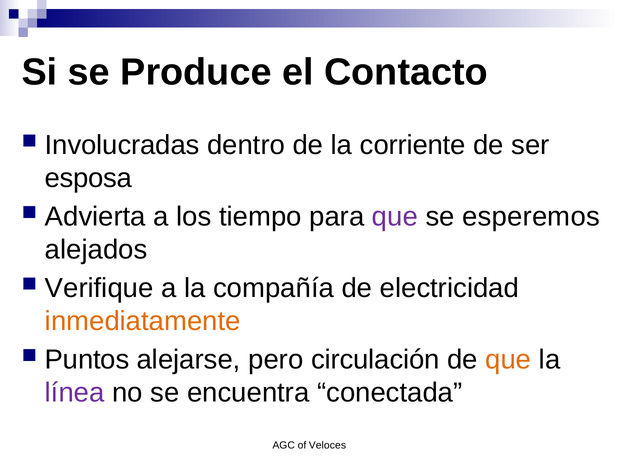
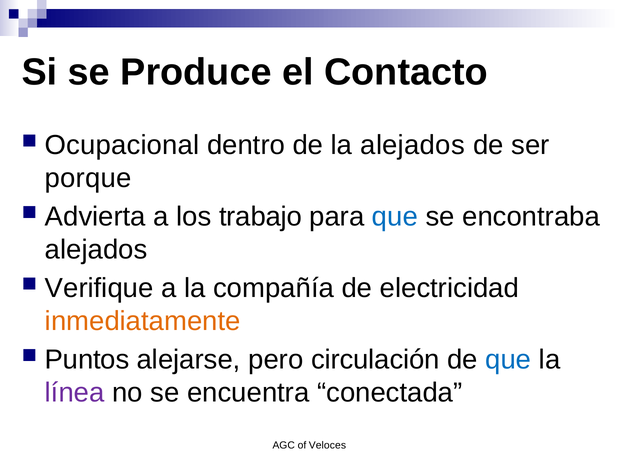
Involucradas: Involucradas -> Ocupacional
la corriente: corriente -> alejados
esposa: esposa -> porque
tiempo: tiempo -> trabajo
que at (395, 217) colour: purple -> blue
esperemos: esperemos -> encontraba
que at (508, 360) colour: orange -> blue
